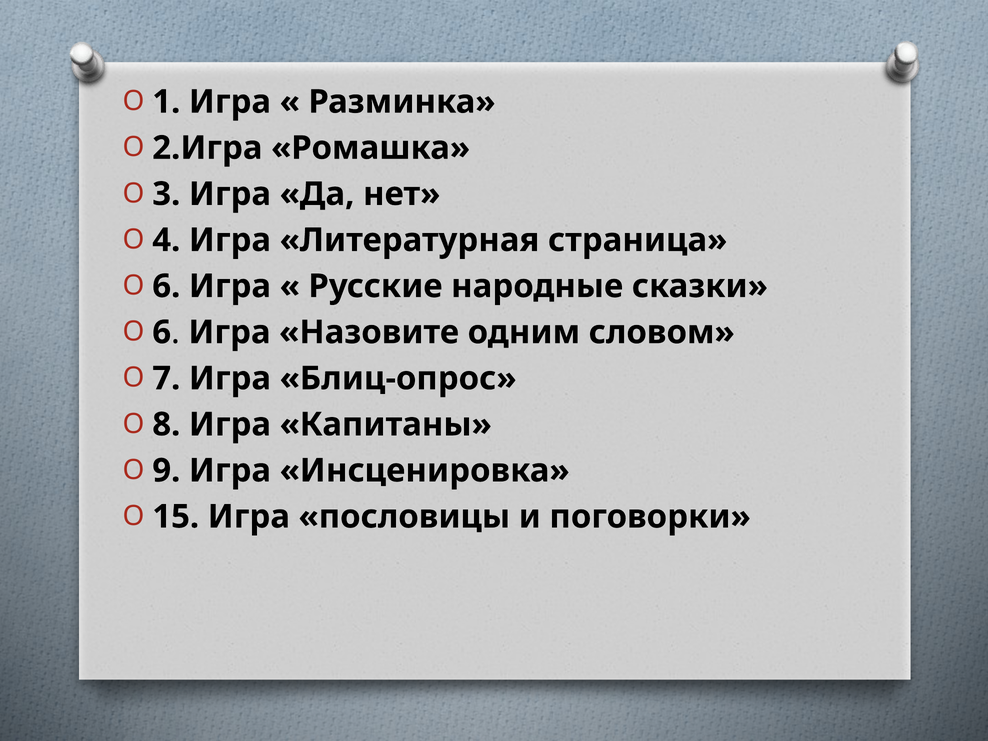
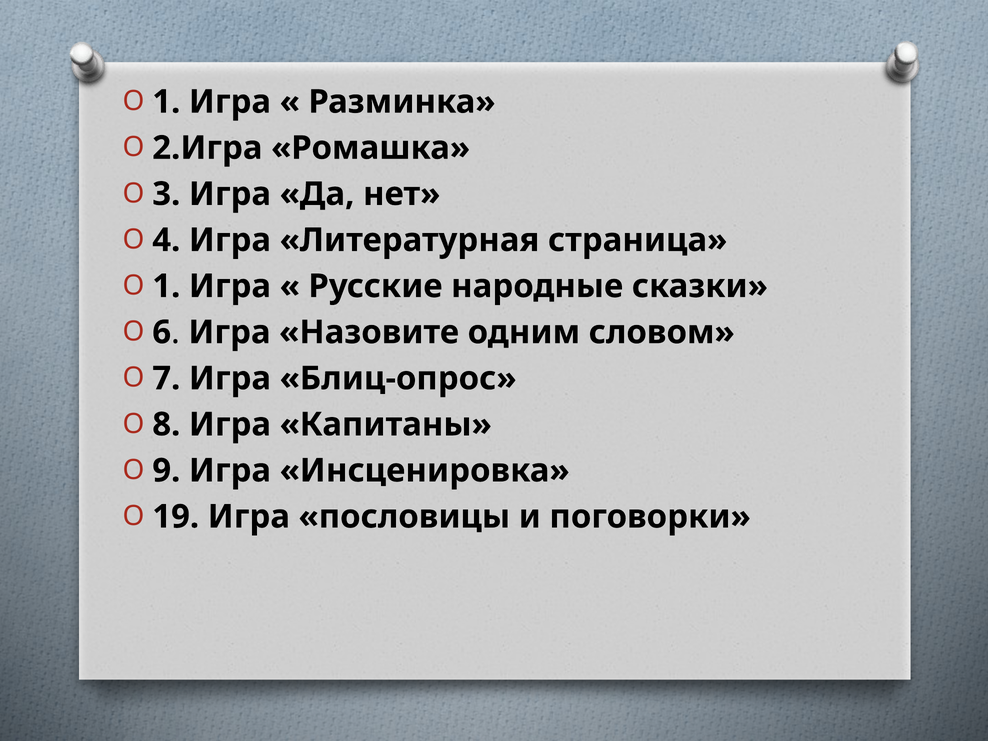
6 at (166, 286): 6 -> 1
15: 15 -> 19
